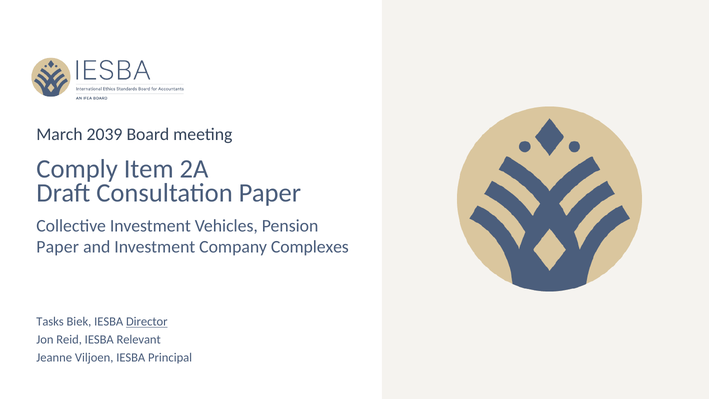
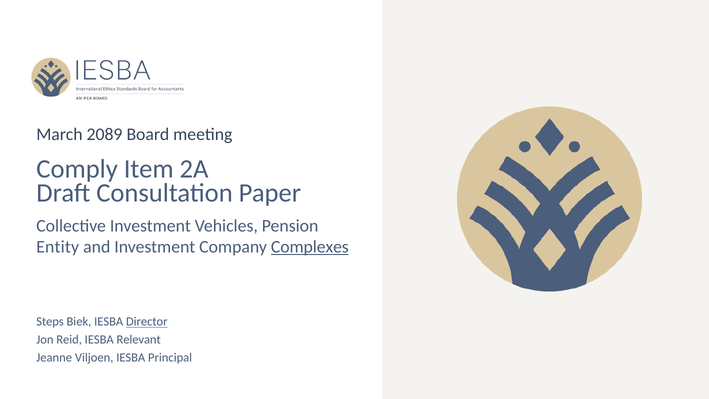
2039: 2039 -> 2089
Paper at (58, 247): Paper -> Entity
Complexes underline: none -> present
Tasks: Tasks -> Steps
